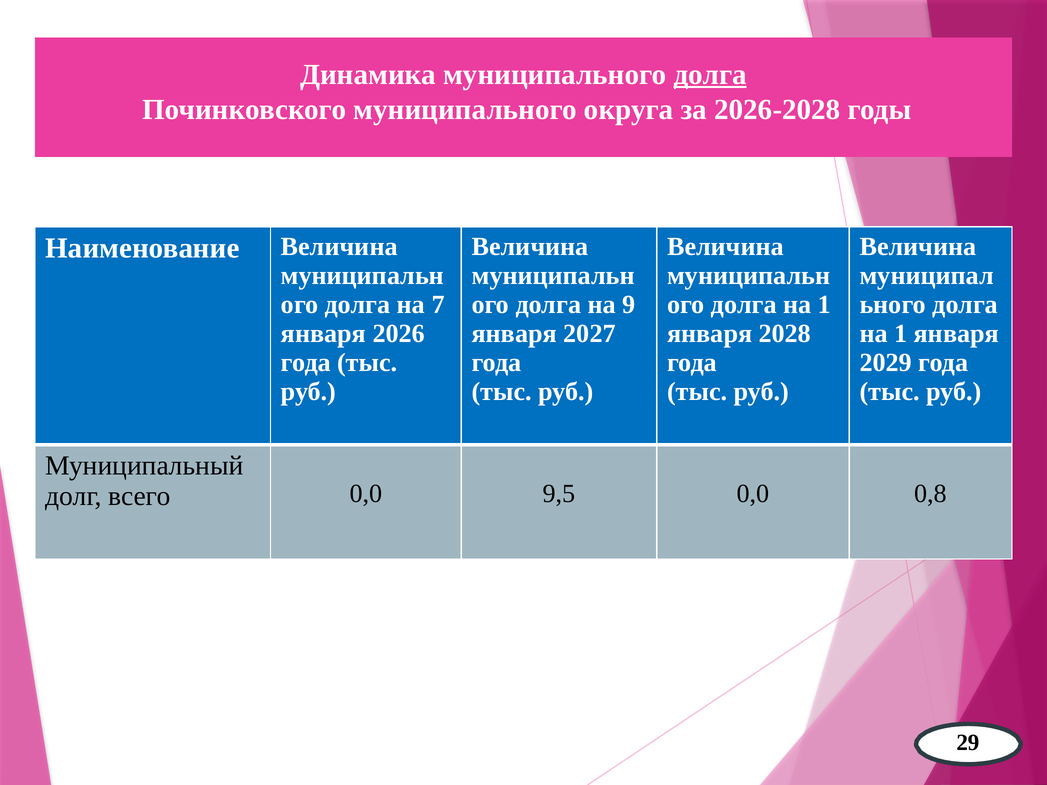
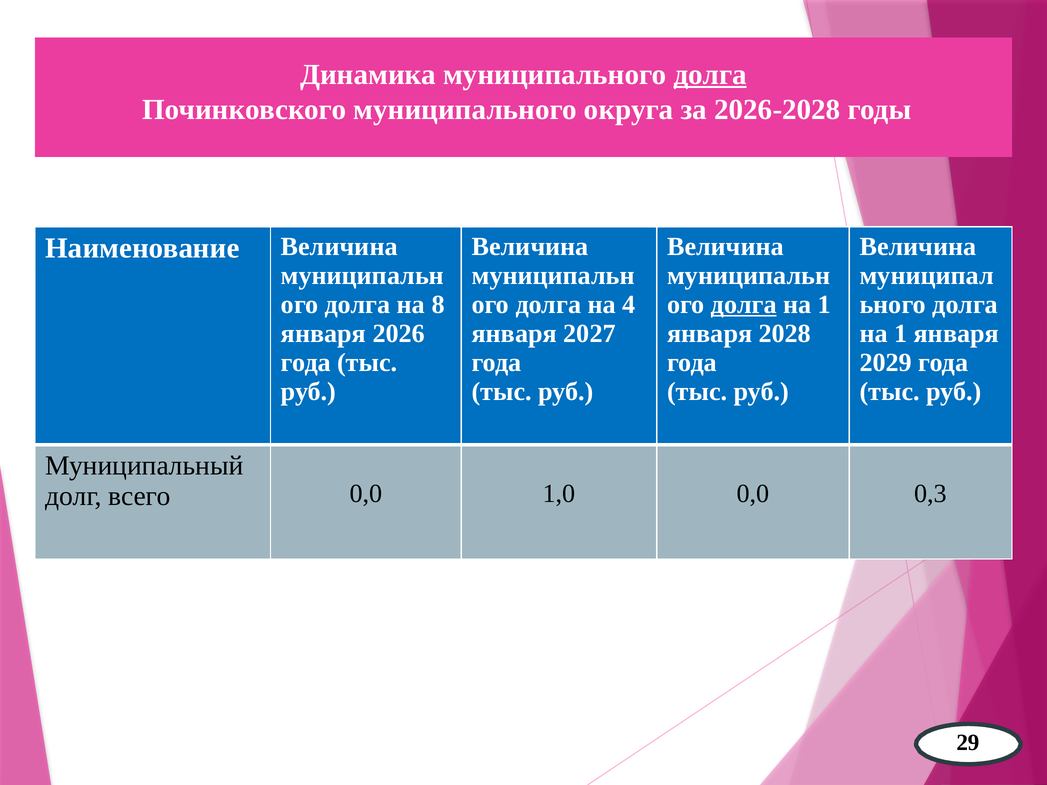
7: 7 -> 8
9: 9 -> 4
долга at (744, 305) underline: none -> present
9,5: 9,5 -> 1,0
0,8: 0,8 -> 0,3
